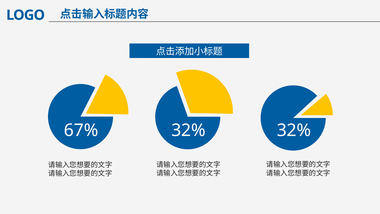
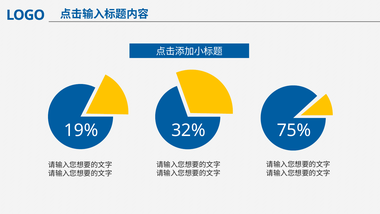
67%: 67% -> 19%
32% 32%: 32% -> 75%
